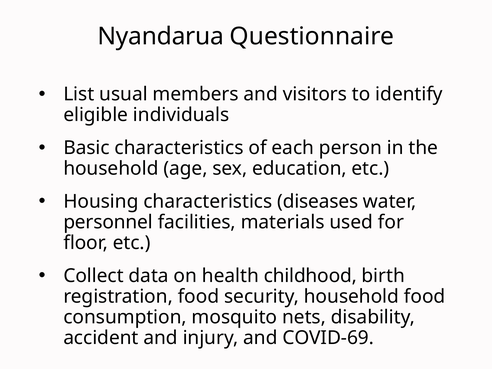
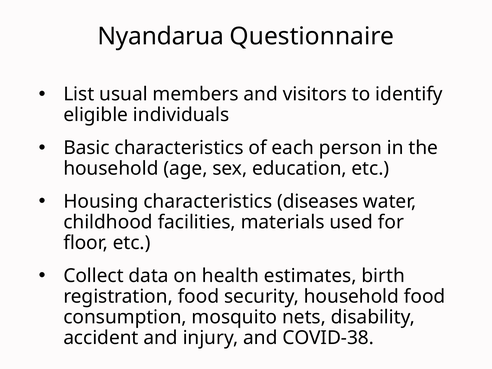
personnel: personnel -> childhood
childhood: childhood -> estimates
COVID-69: COVID-69 -> COVID-38
